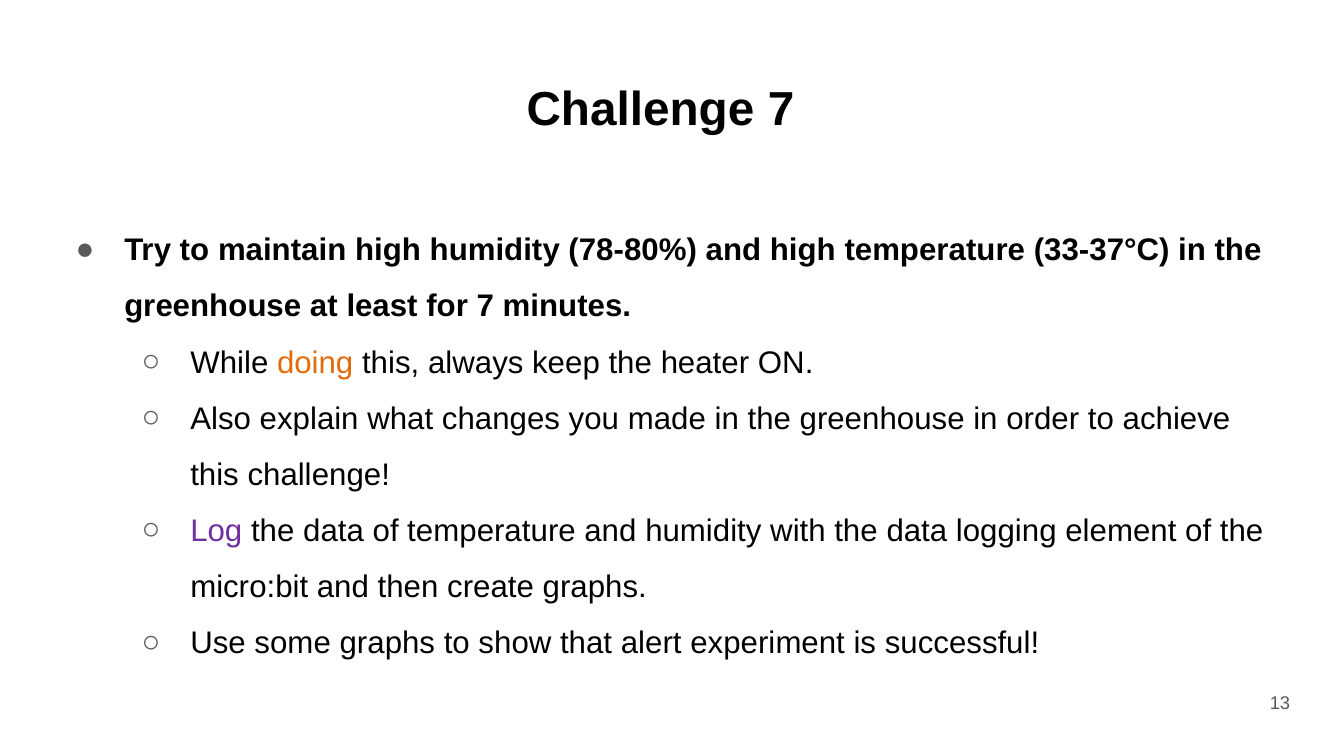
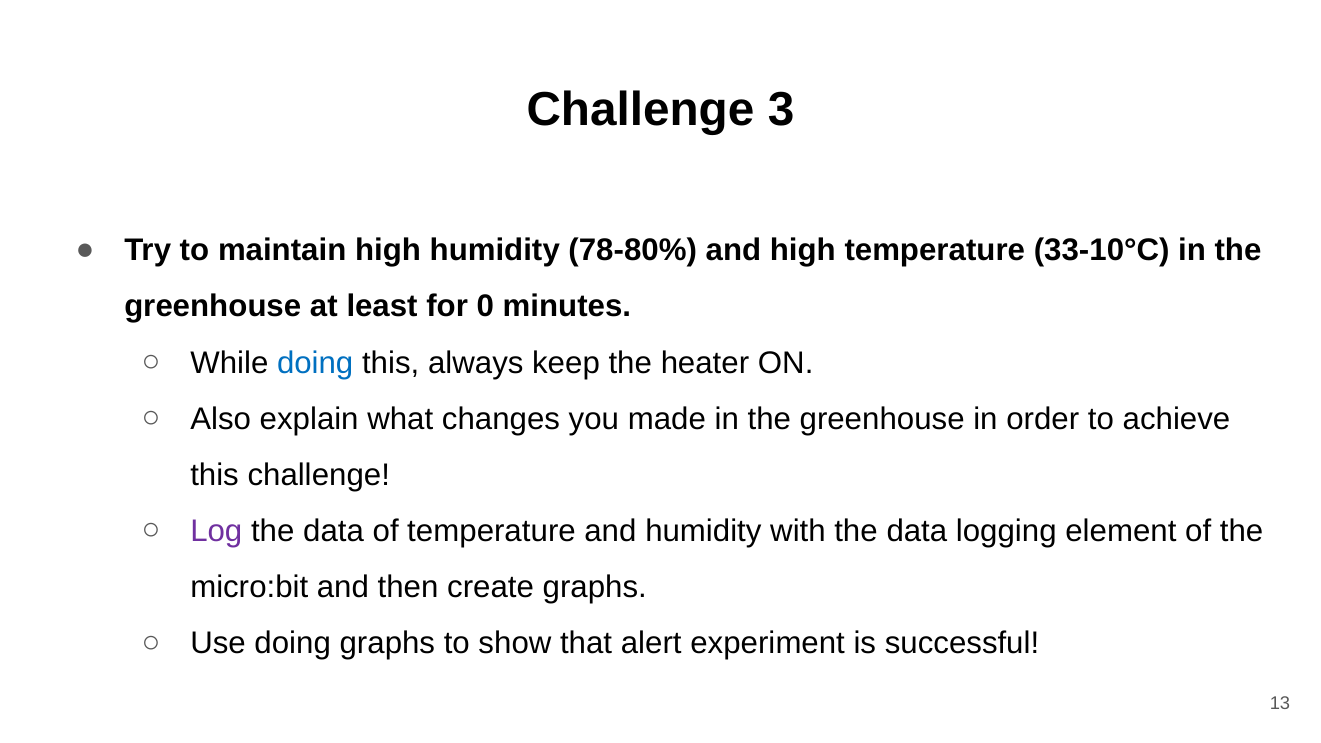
Challenge 7: 7 -> 3
33-37°C: 33-37°C -> 33-10°C
for 7: 7 -> 0
doing at (315, 363) colour: orange -> blue
Use some: some -> doing
